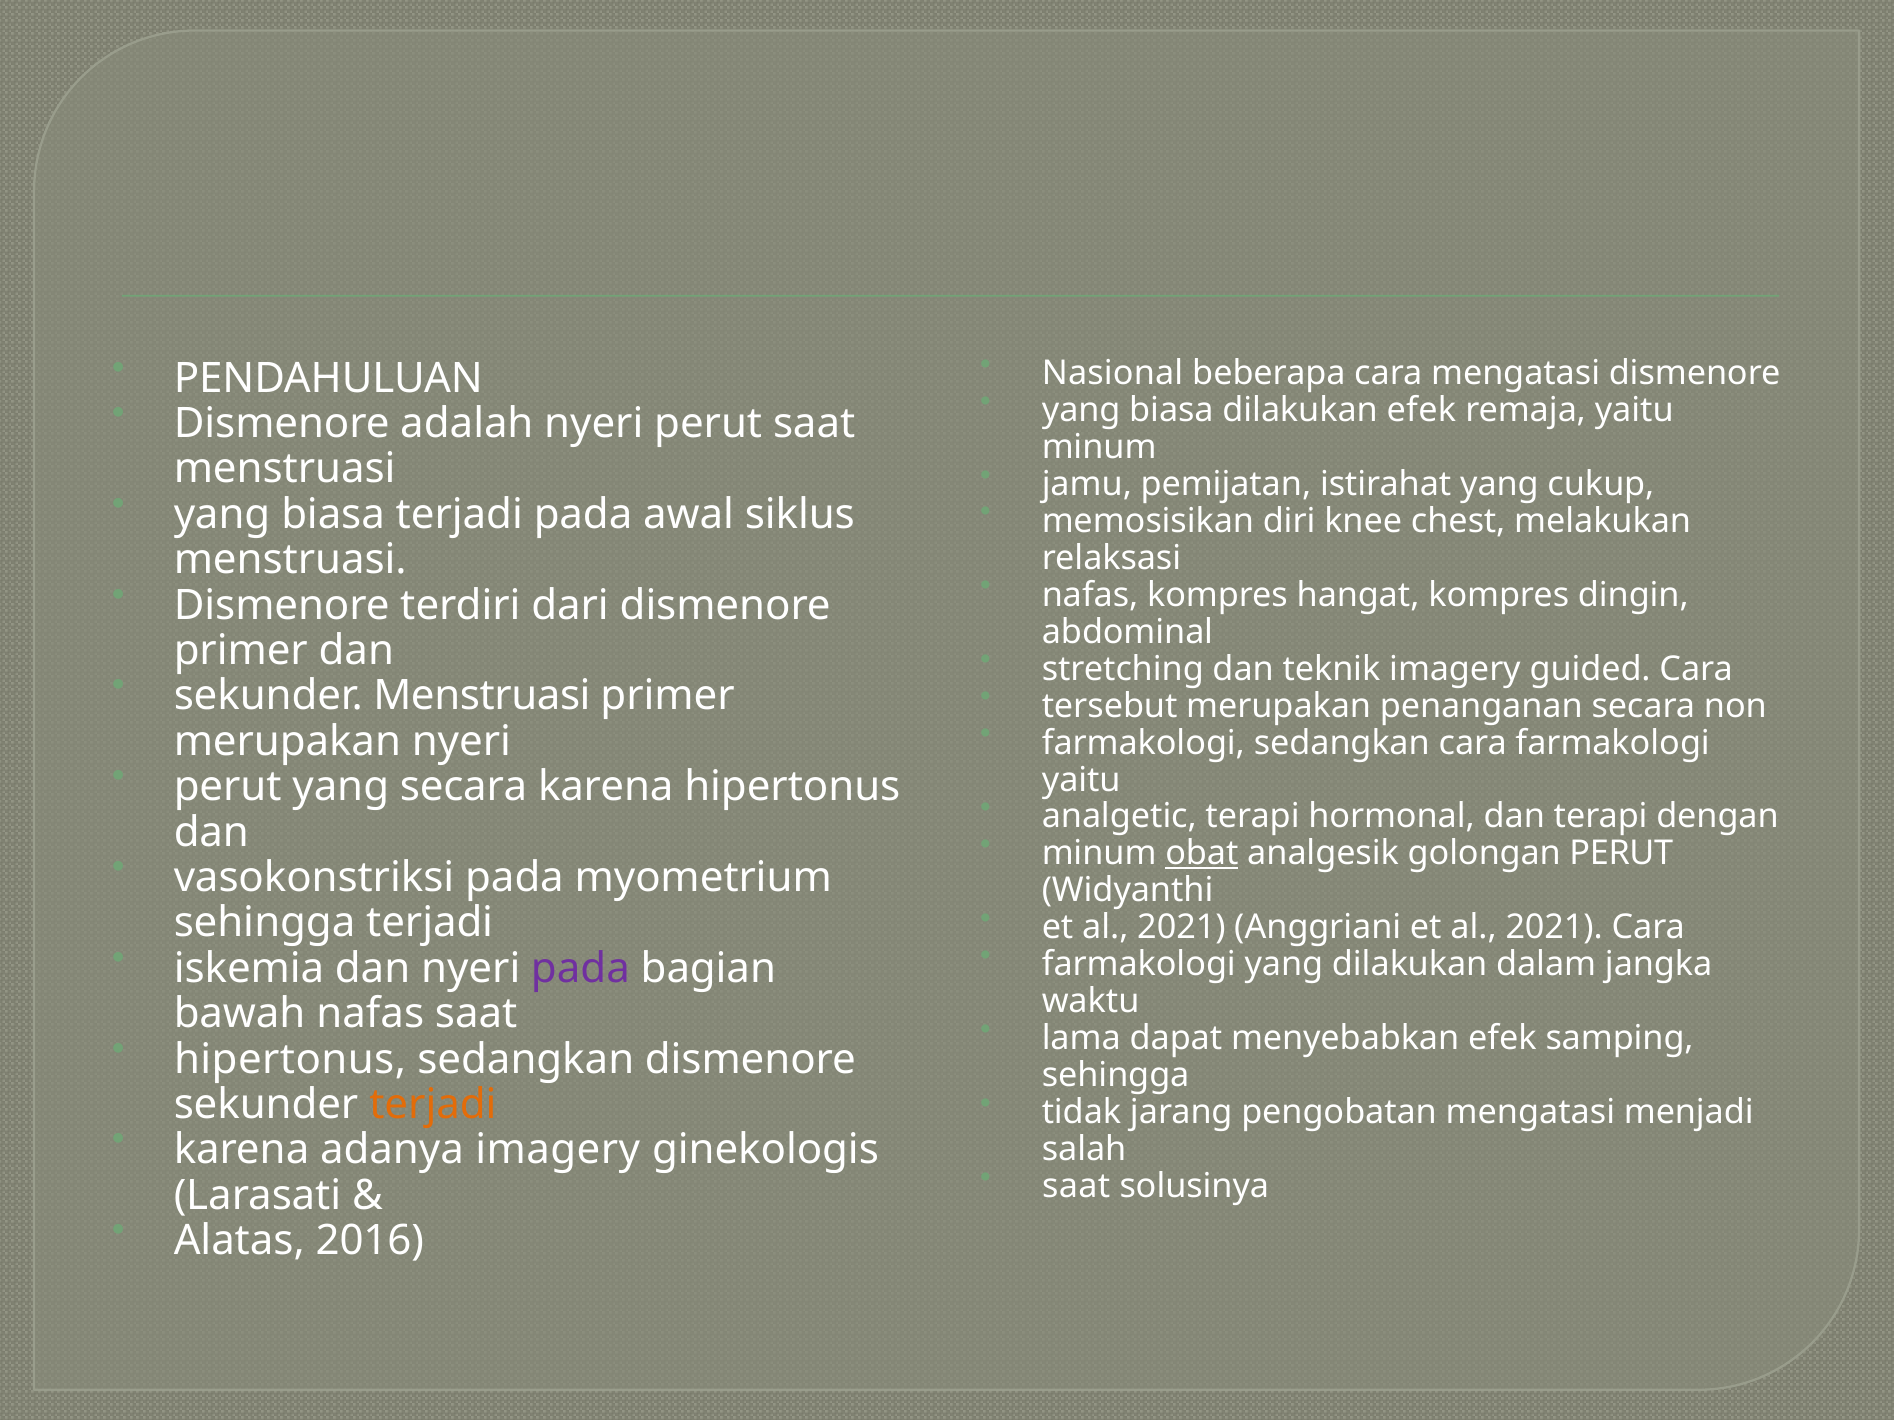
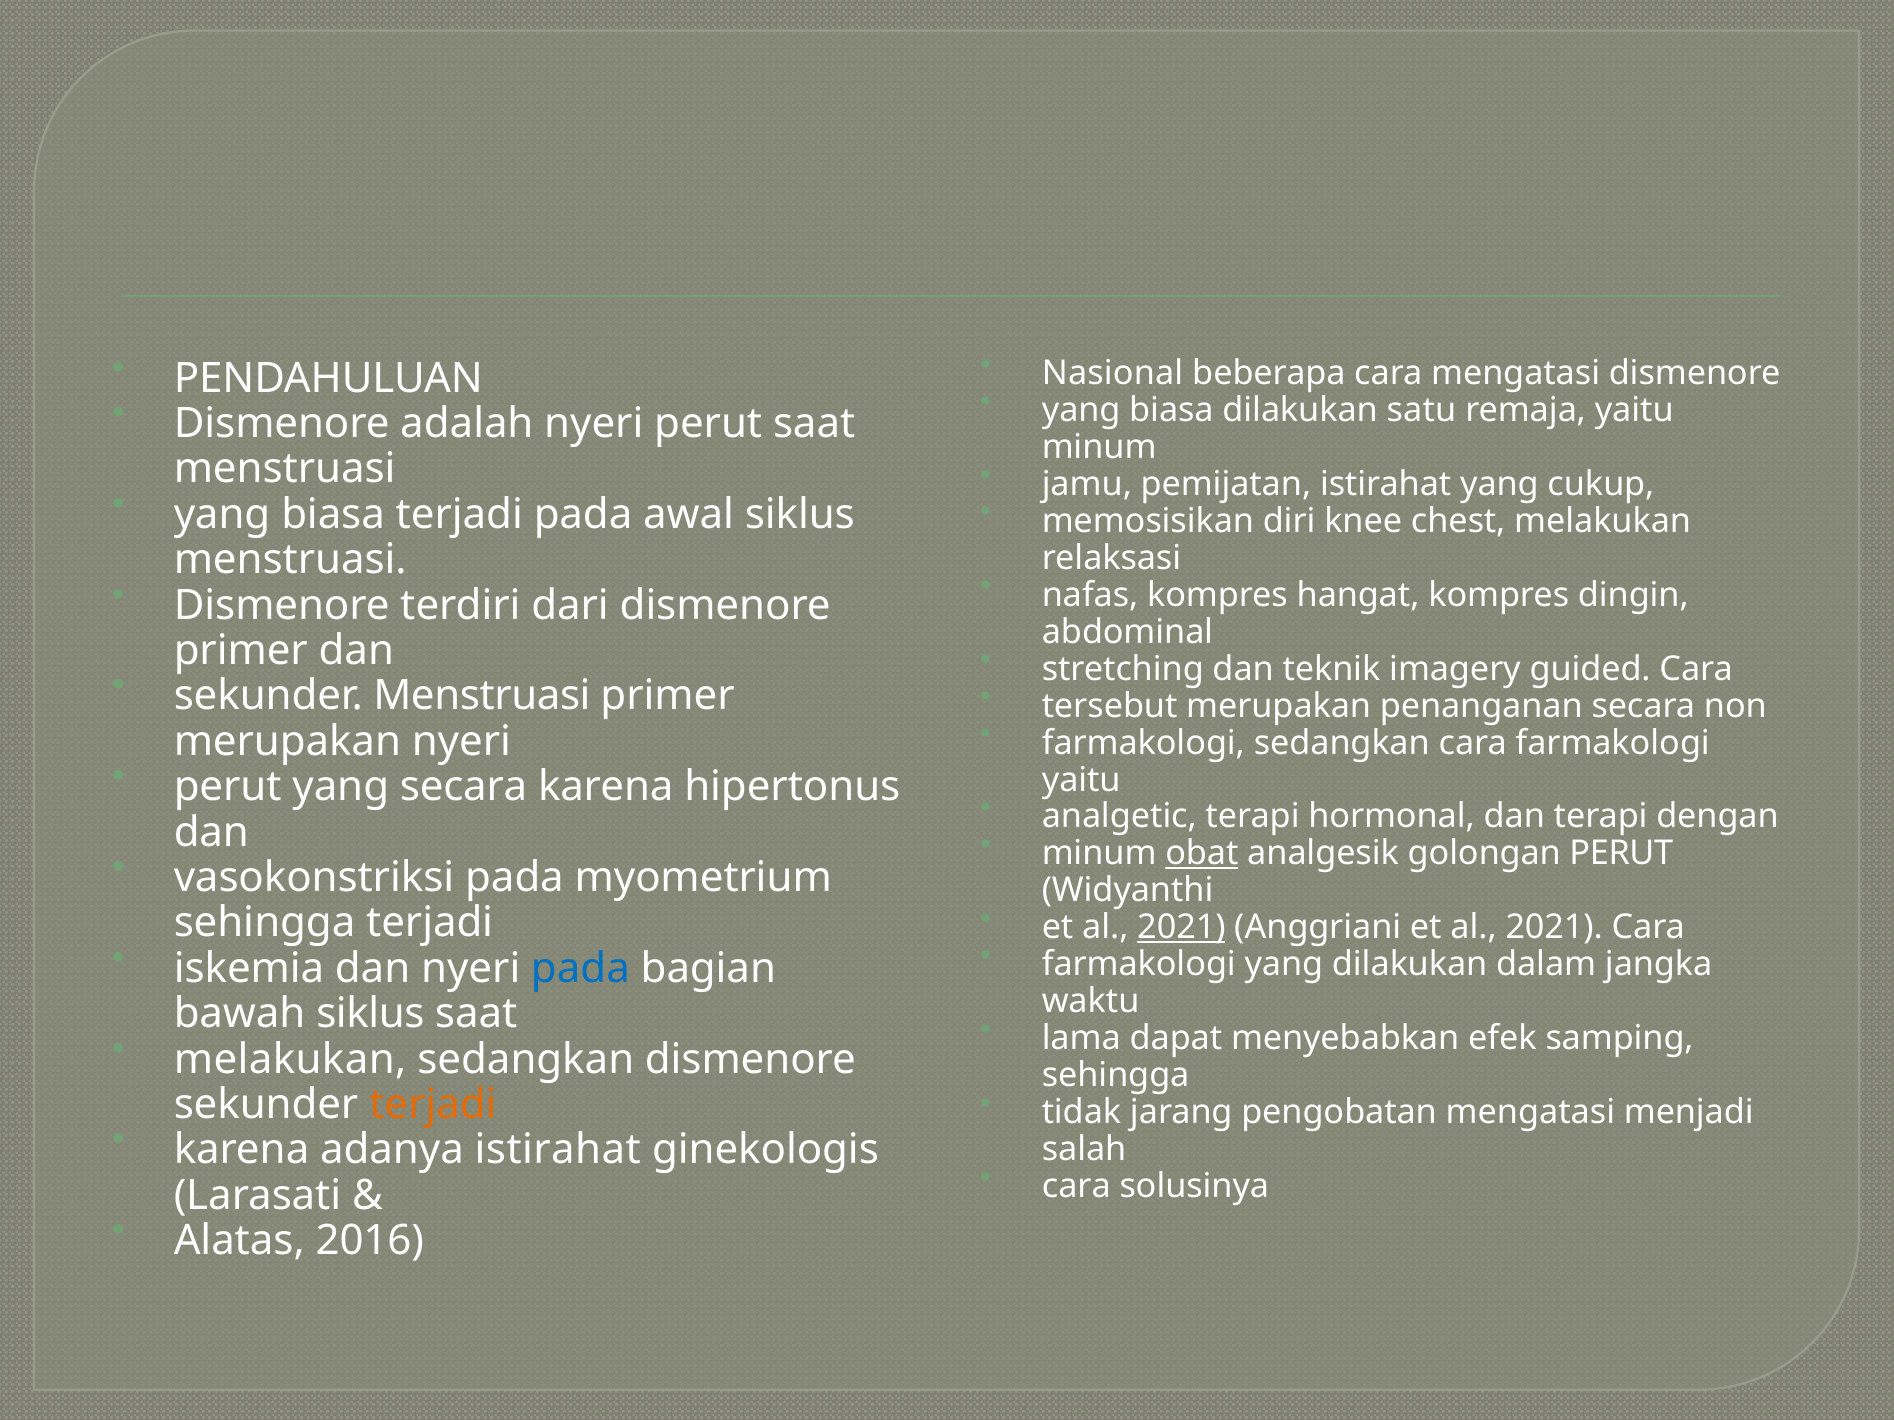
dilakukan efek: efek -> satu
2021 at (1181, 928) underline: none -> present
pada at (580, 969) colour: purple -> blue
bawah nafas: nafas -> siklus
hipertonus at (290, 1060): hipertonus -> melakukan
adanya imagery: imagery -> istirahat
saat at (1076, 1187): saat -> cara
